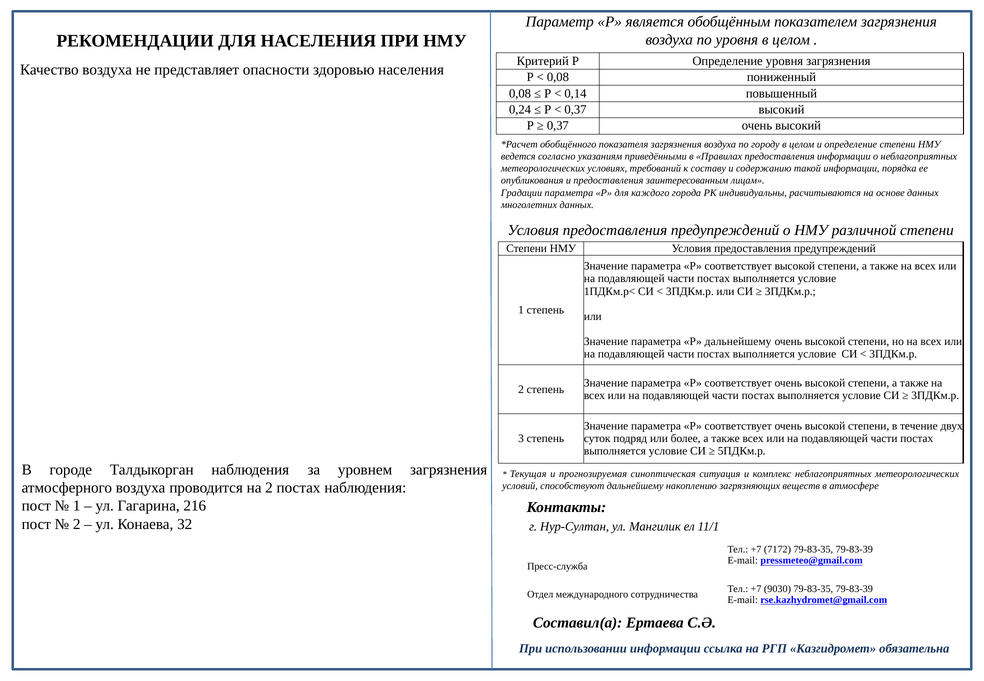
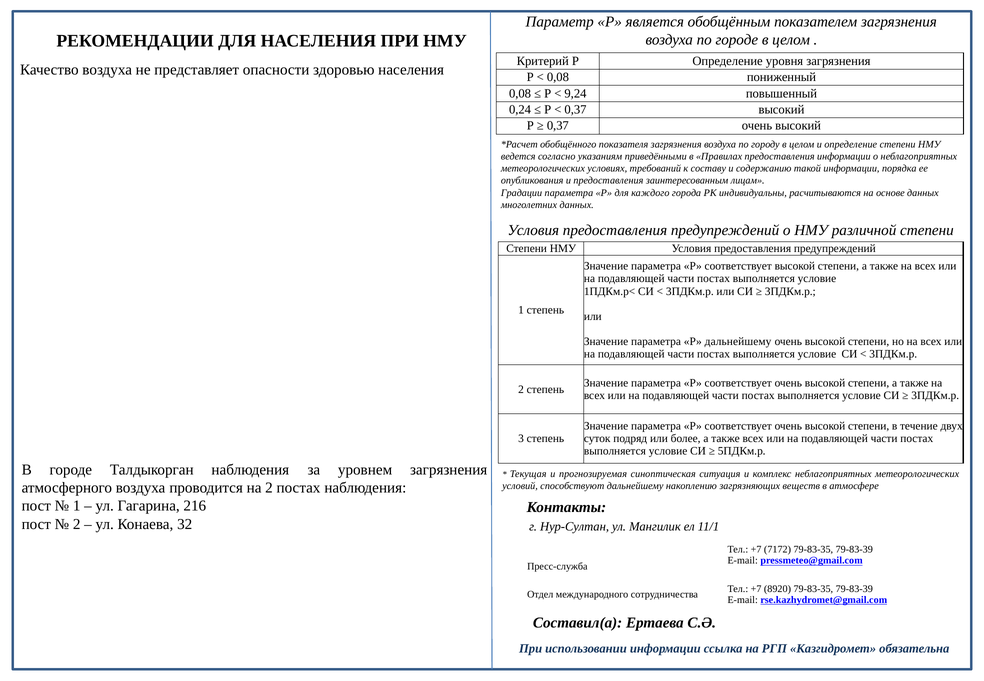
по уровня: уровня -> городе
0,14: 0,14 -> 9,24
9030: 9030 -> 8920
